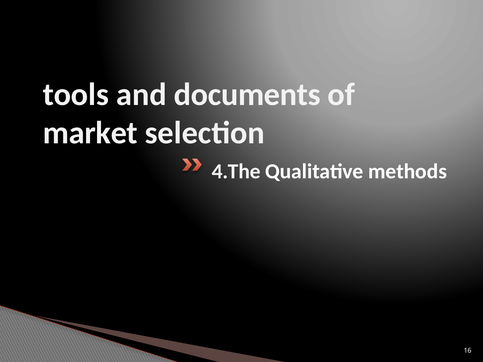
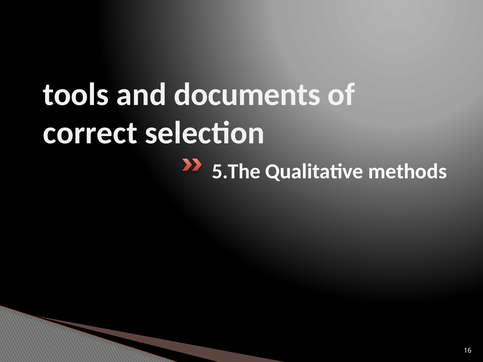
market: market -> correct
4.The: 4.The -> 5.The
